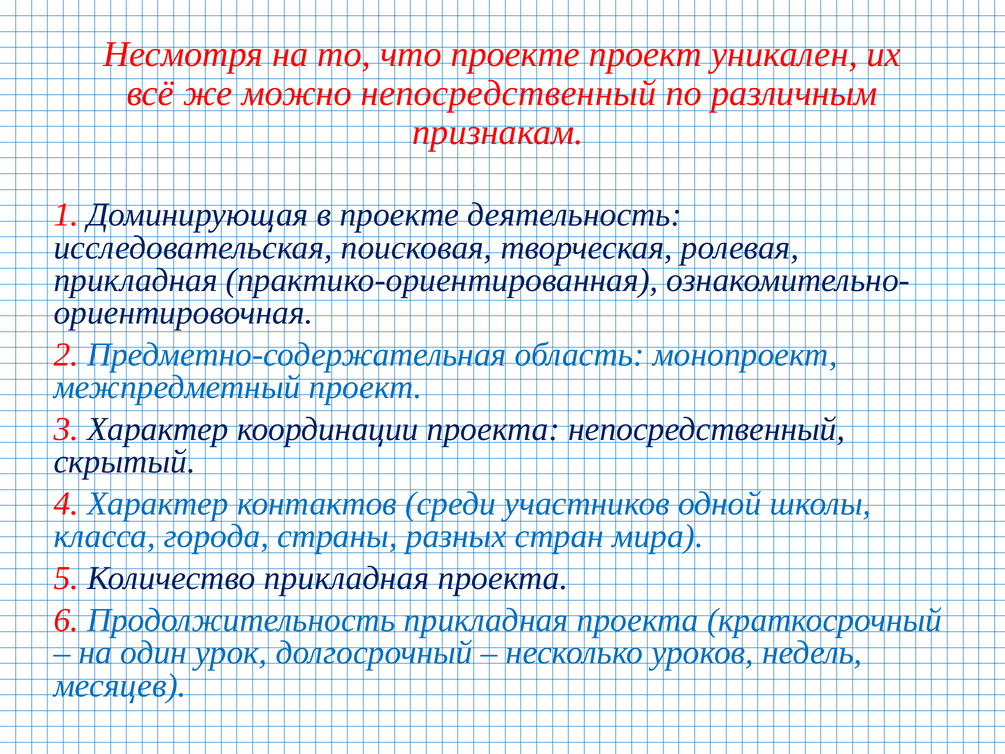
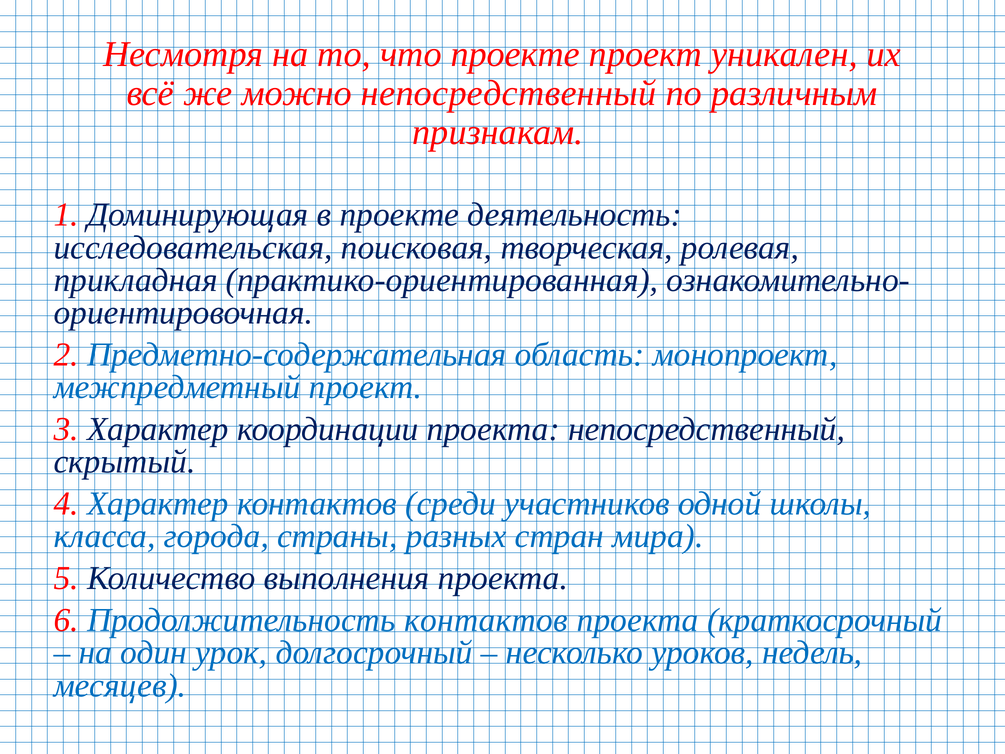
Количество прикладная: прикладная -> выполнения
Продолжительность прикладная: прикладная -> контактов
